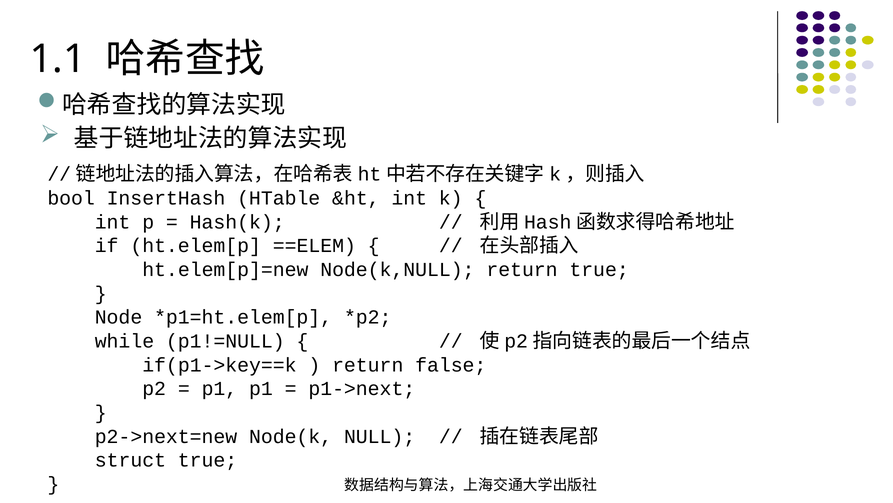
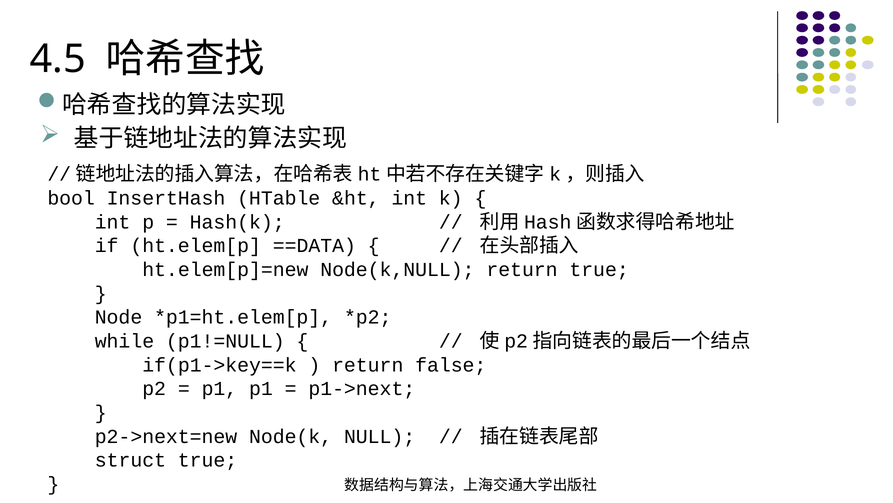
1.1: 1.1 -> 4.5
==ELEM: ==ELEM -> ==DATA
